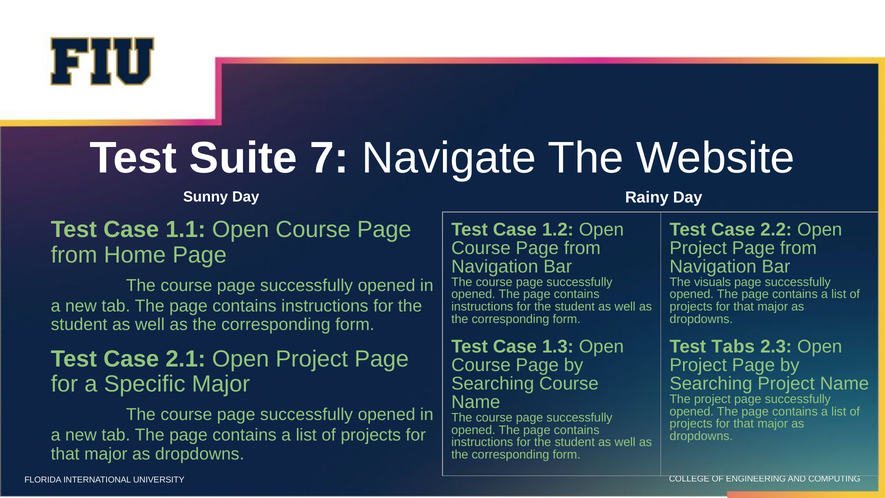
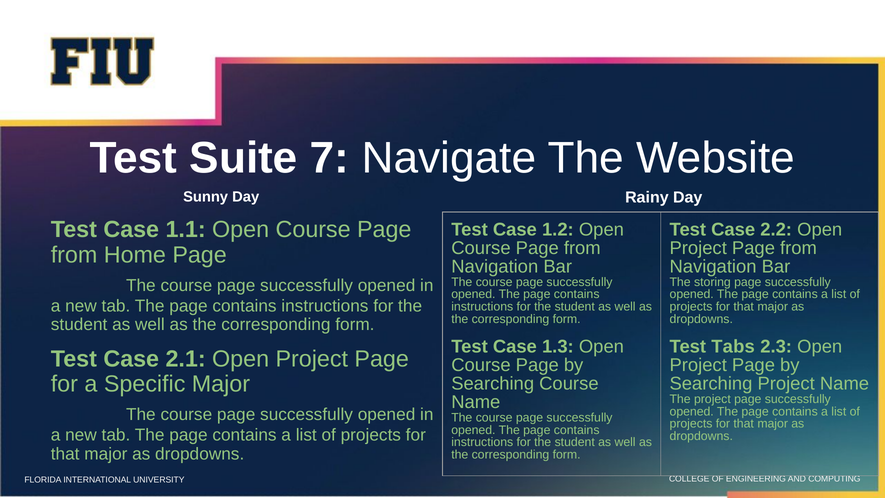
visuals: visuals -> storing
